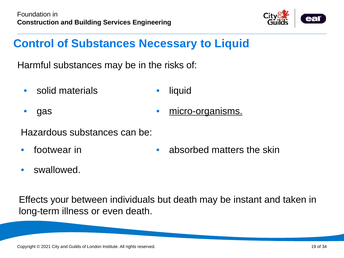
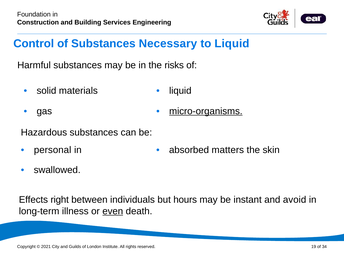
footwear: footwear -> personal
your: your -> right
but death: death -> hours
taken: taken -> avoid
even underline: none -> present
